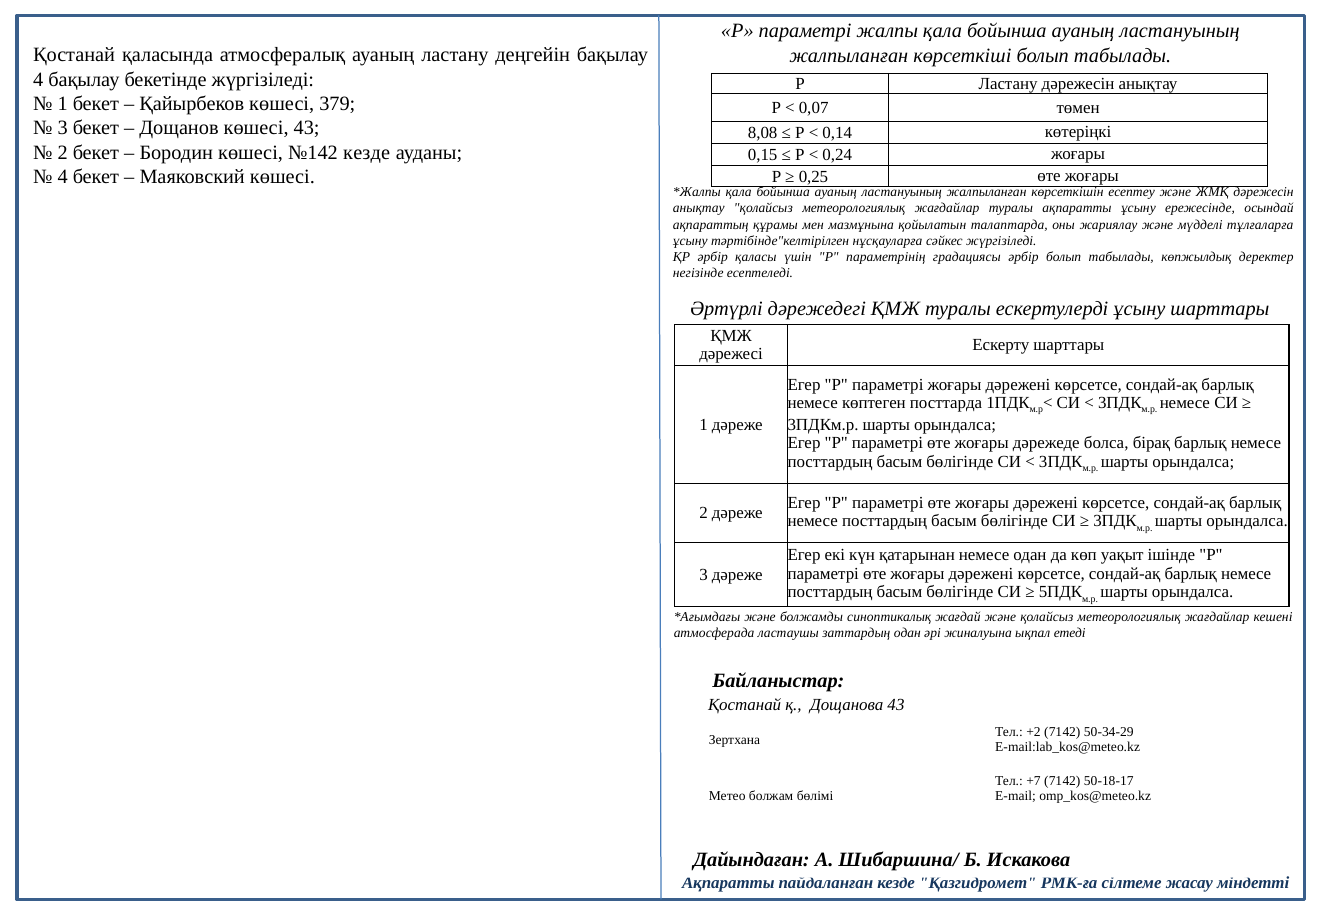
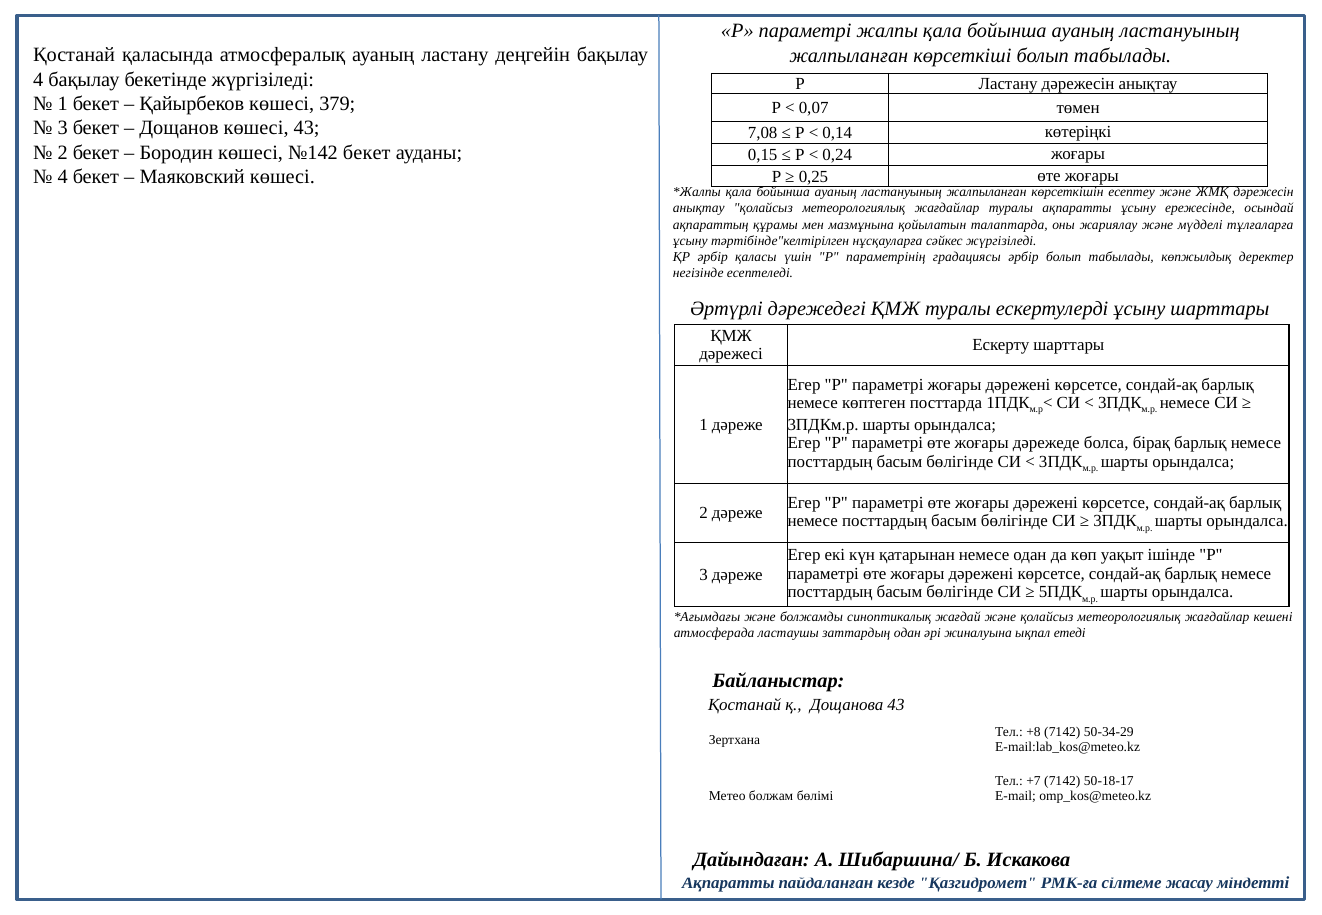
8,08: 8,08 -> 7,08
№142 кезде: кезде -> бекет
+2: +2 -> +8
